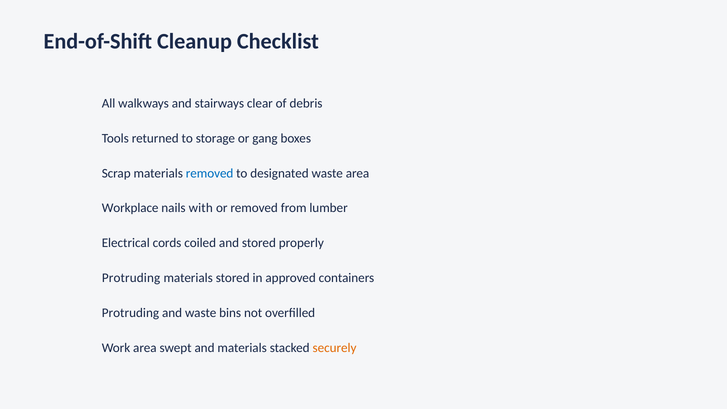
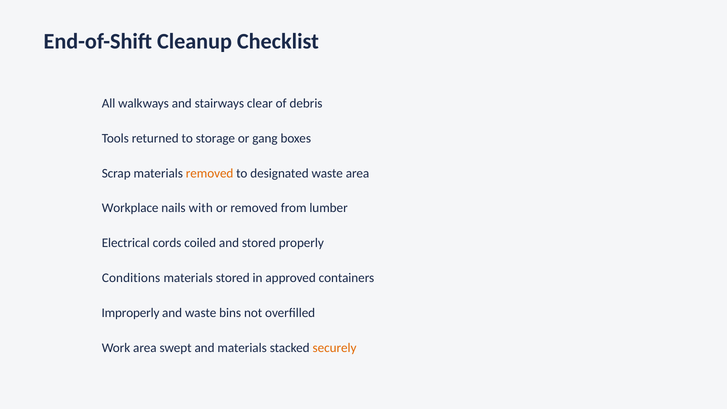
removed at (210, 173) colour: blue -> orange
Protruding at (131, 278): Protruding -> Conditions
Protruding at (130, 313): Protruding -> Improperly
